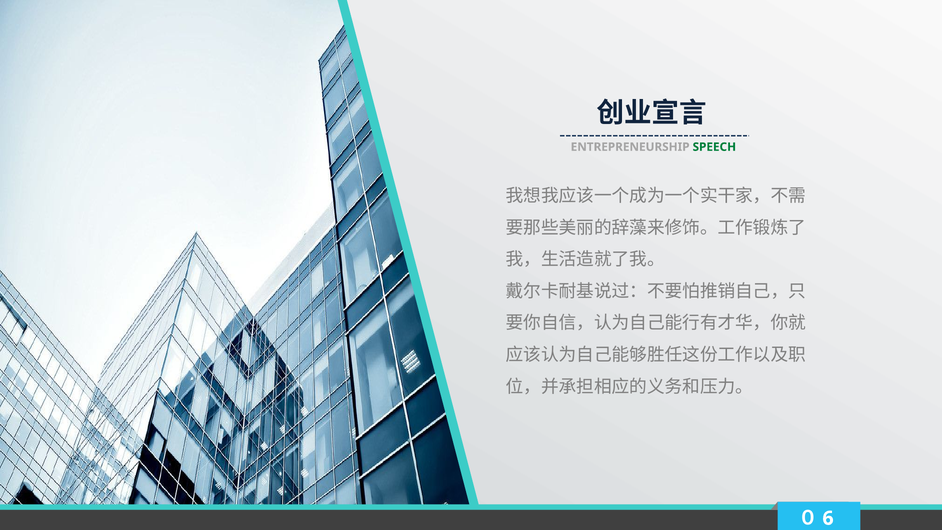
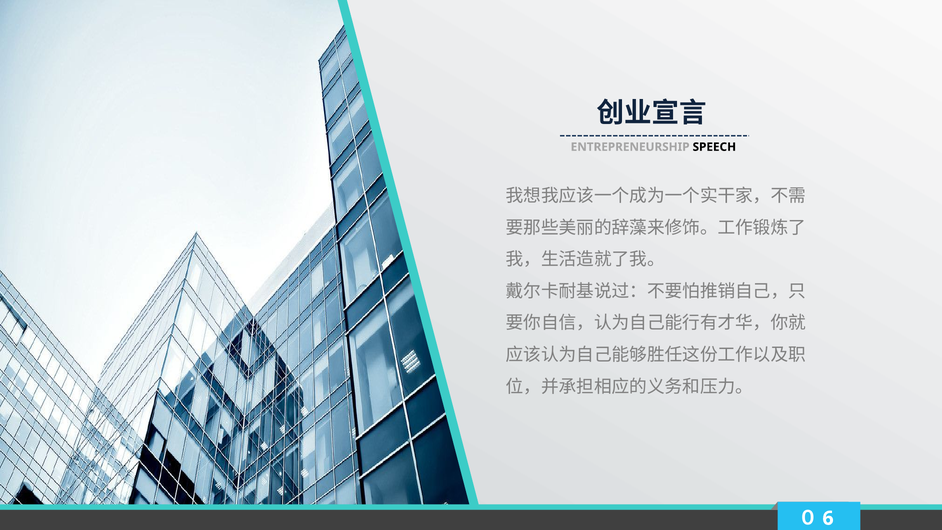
SPEECH colour: green -> black
